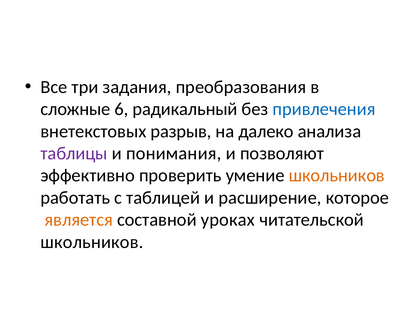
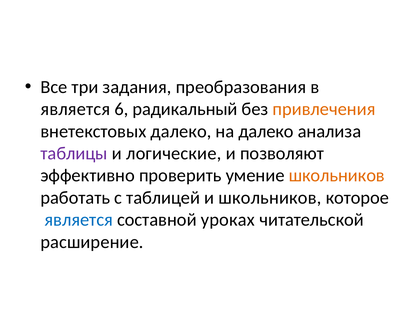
сложные at (75, 109): сложные -> является
привлечения colour: blue -> orange
внетекстовых разрыв: разрыв -> далеко
понимания: понимания -> логические
и расширение: расширение -> школьников
является at (79, 220) colour: orange -> blue
школьников at (92, 242): школьников -> расширение
